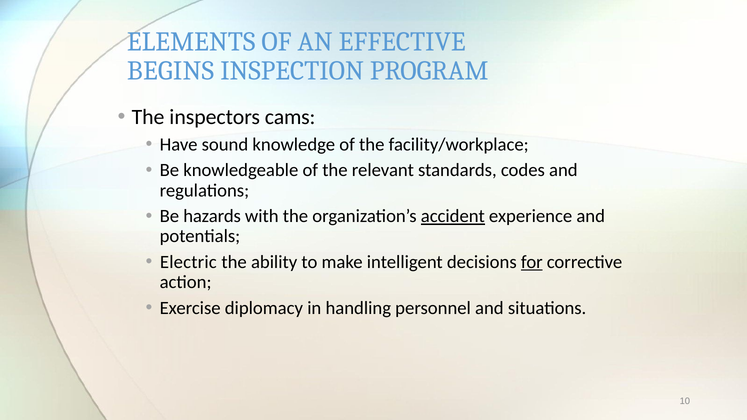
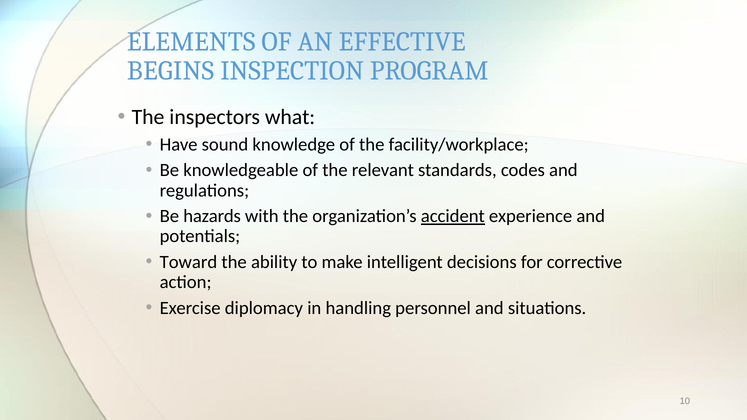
cams: cams -> what
Electric: Electric -> Toward
for underline: present -> none
